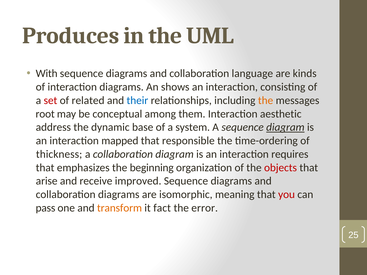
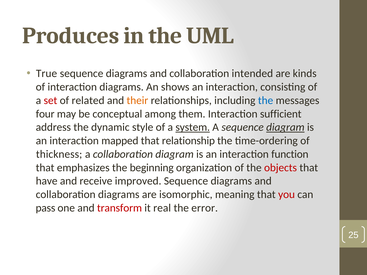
With: With -> True
language: language -> intended
their colour: blue -> orange
the at (266, 100) colour: orange -> blue
root: root -> four
aesthetic: aesthetic -> sufficient
base: base -> style
system underline: none -> present
responsible: responsible -> relationship
requires: requires -> function
arise: arise -> have
transform colour: orange -> red
fact: fact -> real
